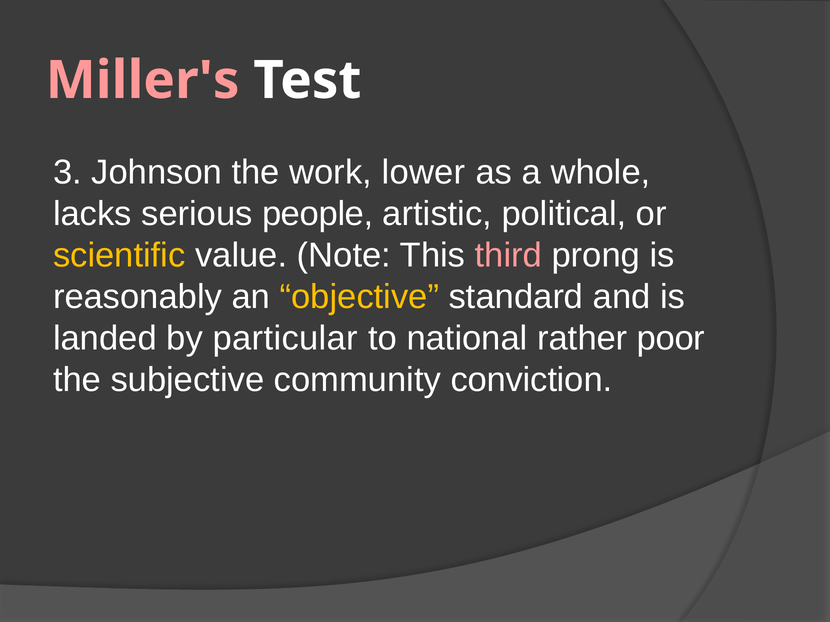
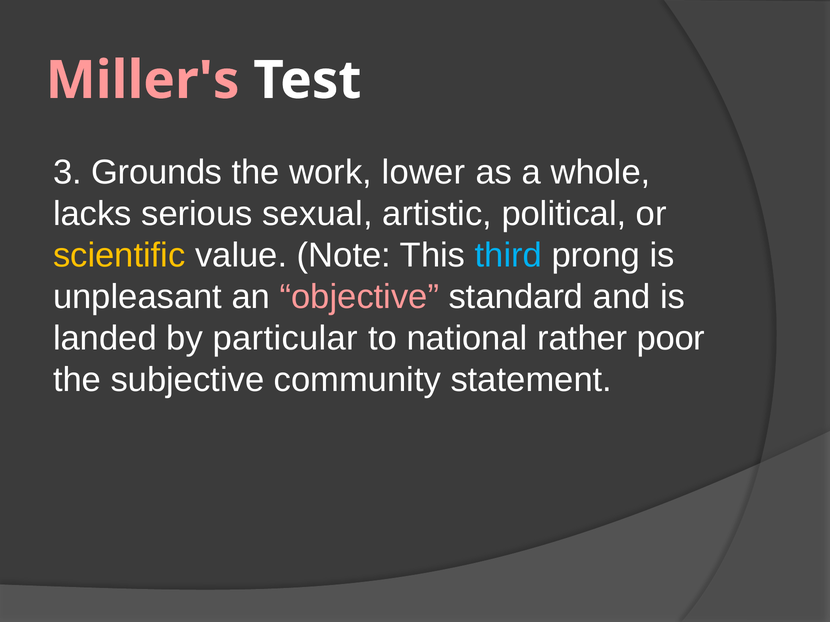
Johnson: Johnson -> Grounds
people: people -> sexual
third colour: pink -> light blue
reasonably: reasonably -> unpleasant
objective colour: yellow -> pink
conviction: conviction -> statement
